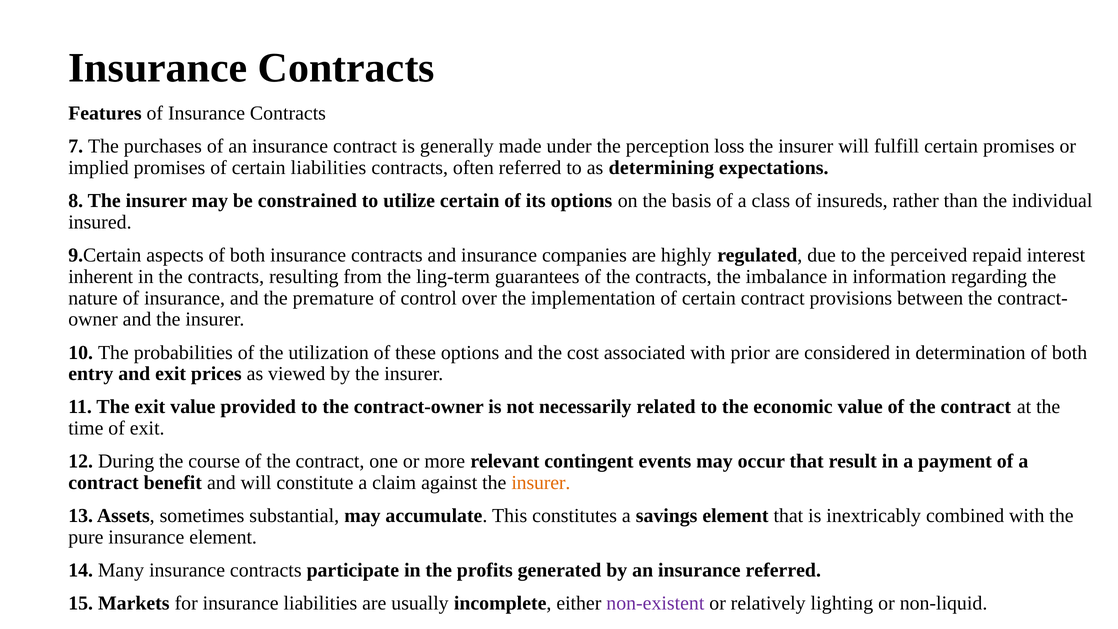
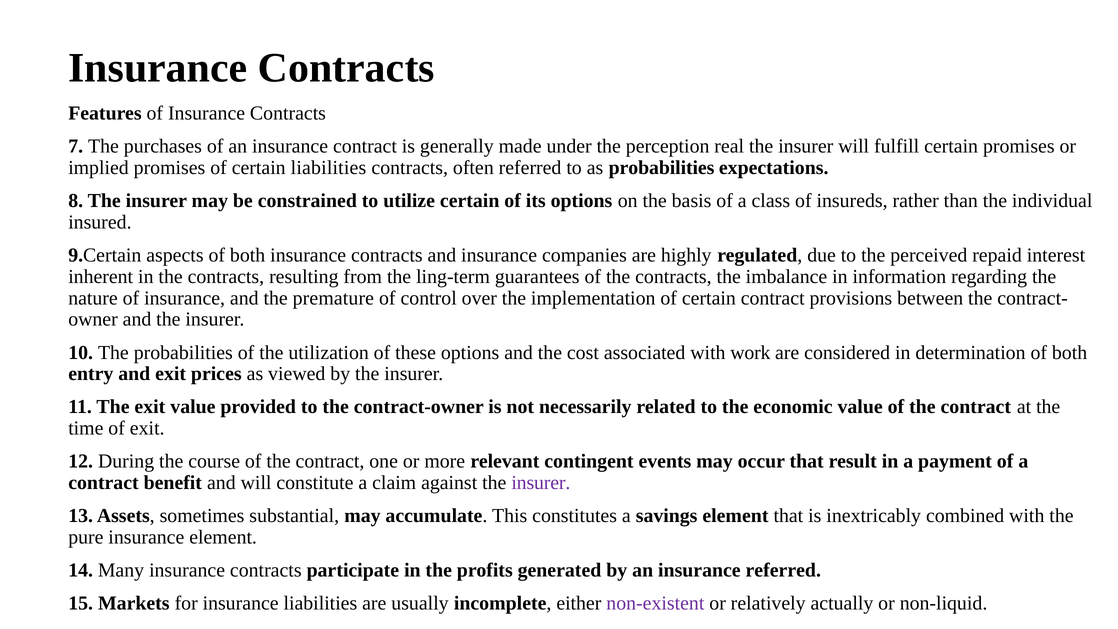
loss: loss -> real
as determining: determining -> probabilities
prior: prior -> work
insurer at (541, 483) colour: orange -> purple
lighting: lighting -> actually
